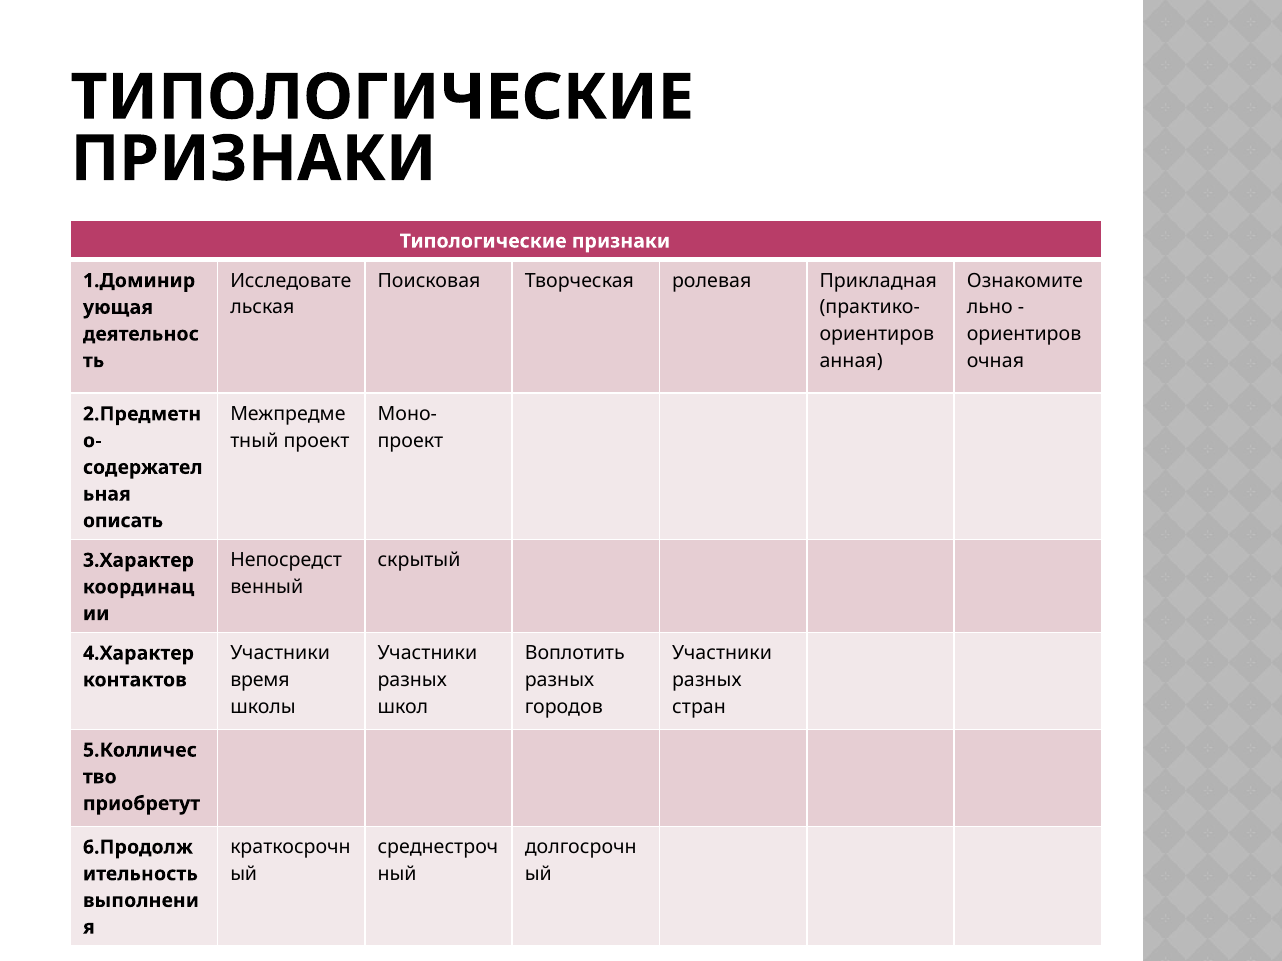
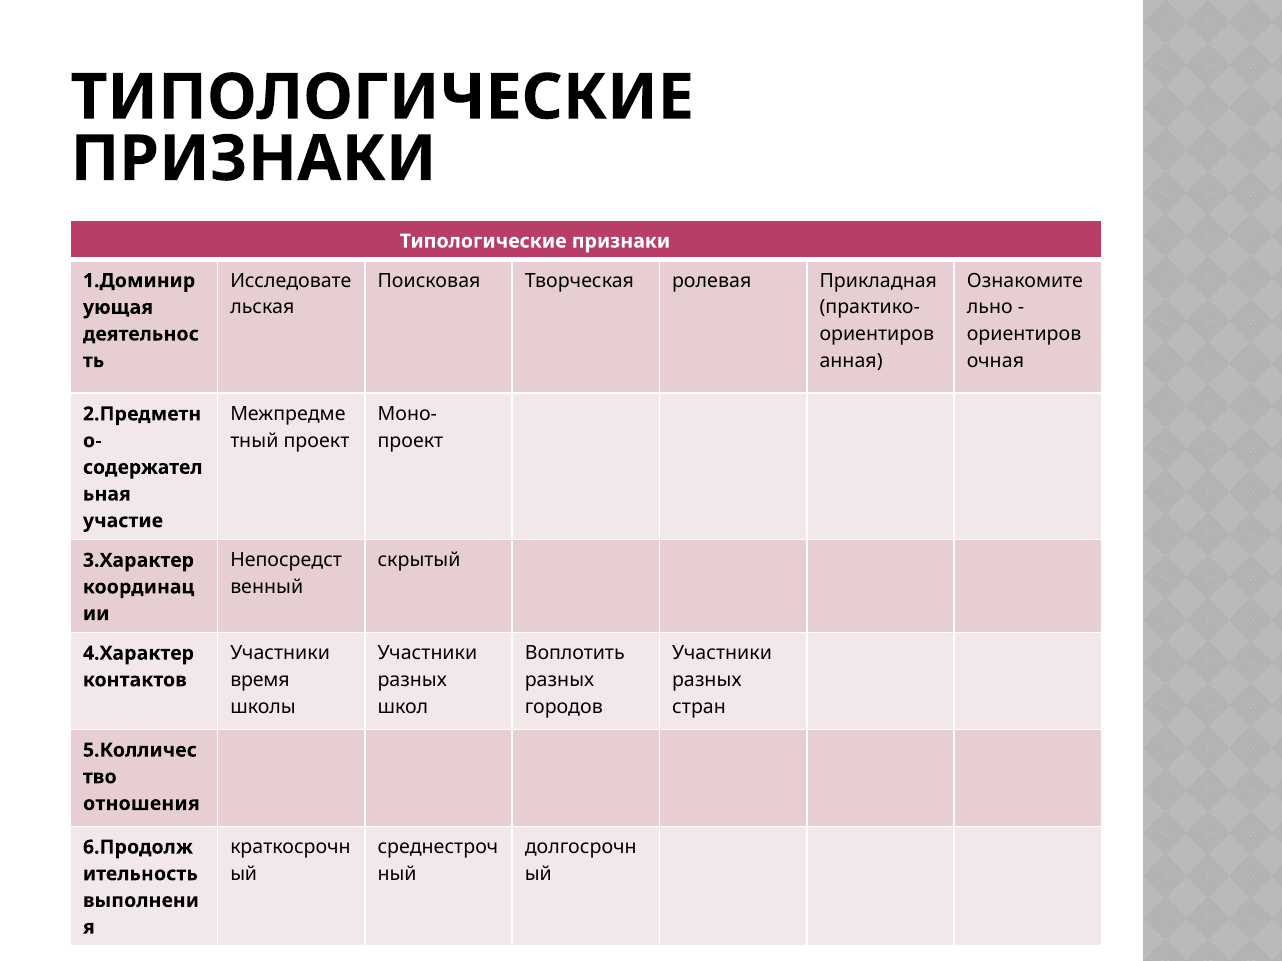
описать: описать -> участие
приобретут: приобретут -> отношения
